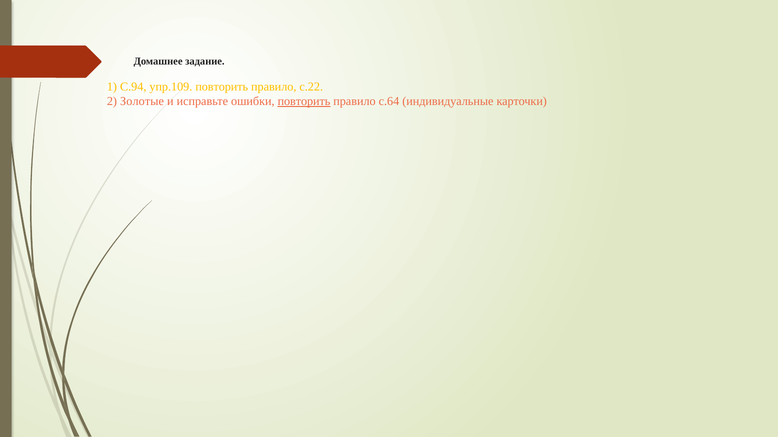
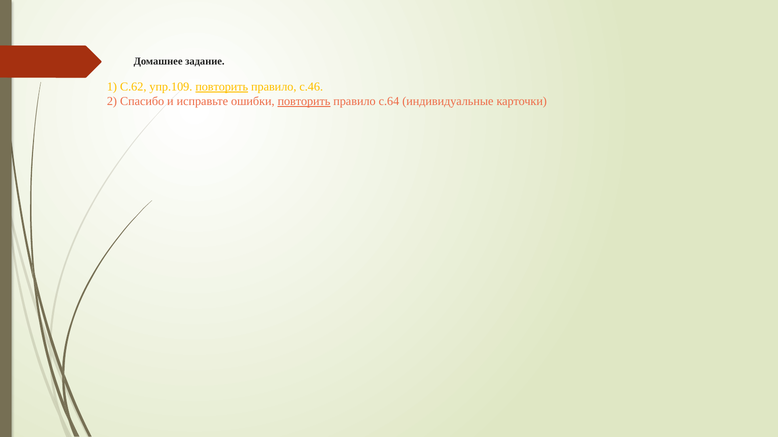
С.94: С.94 -> С.62
повторить at (222, 87) underline: none -> present
с.22: с.22 -> с.46
Золотые: Золотые -> Спасибо
